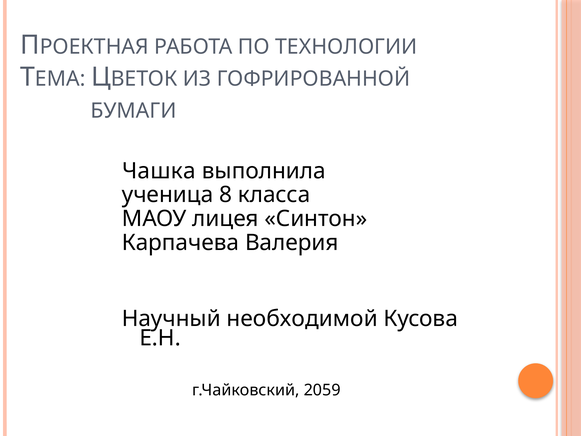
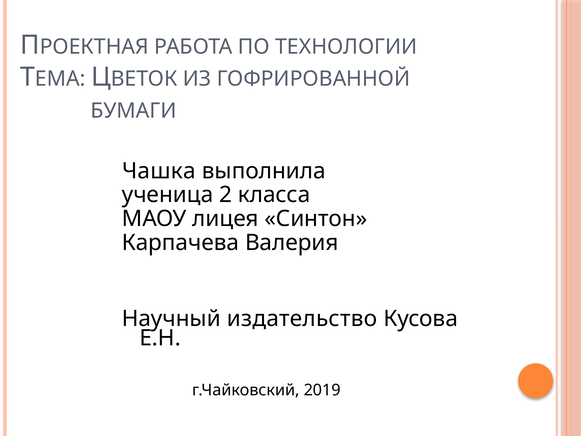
8: 8 -> 2
необходимой: необходимой -> издательство
2059: 2059 -> 2019
